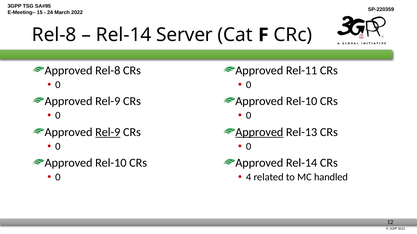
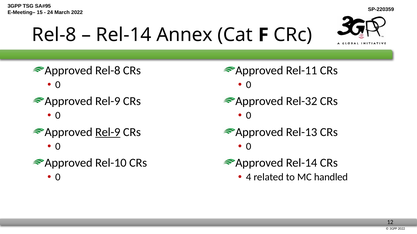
Server: Server -> Annex
Rel-10 at (302, 101): Rel-10 -> Rel-32
Approved at (259, 132) underline: present -> none
